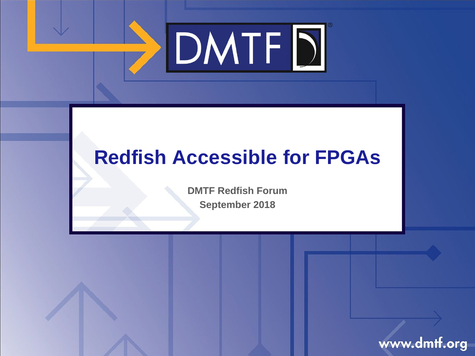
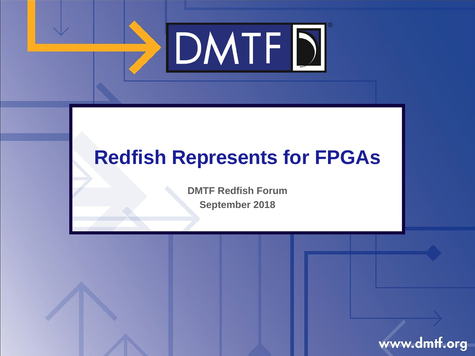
Accessible: Accessible -> Represents
